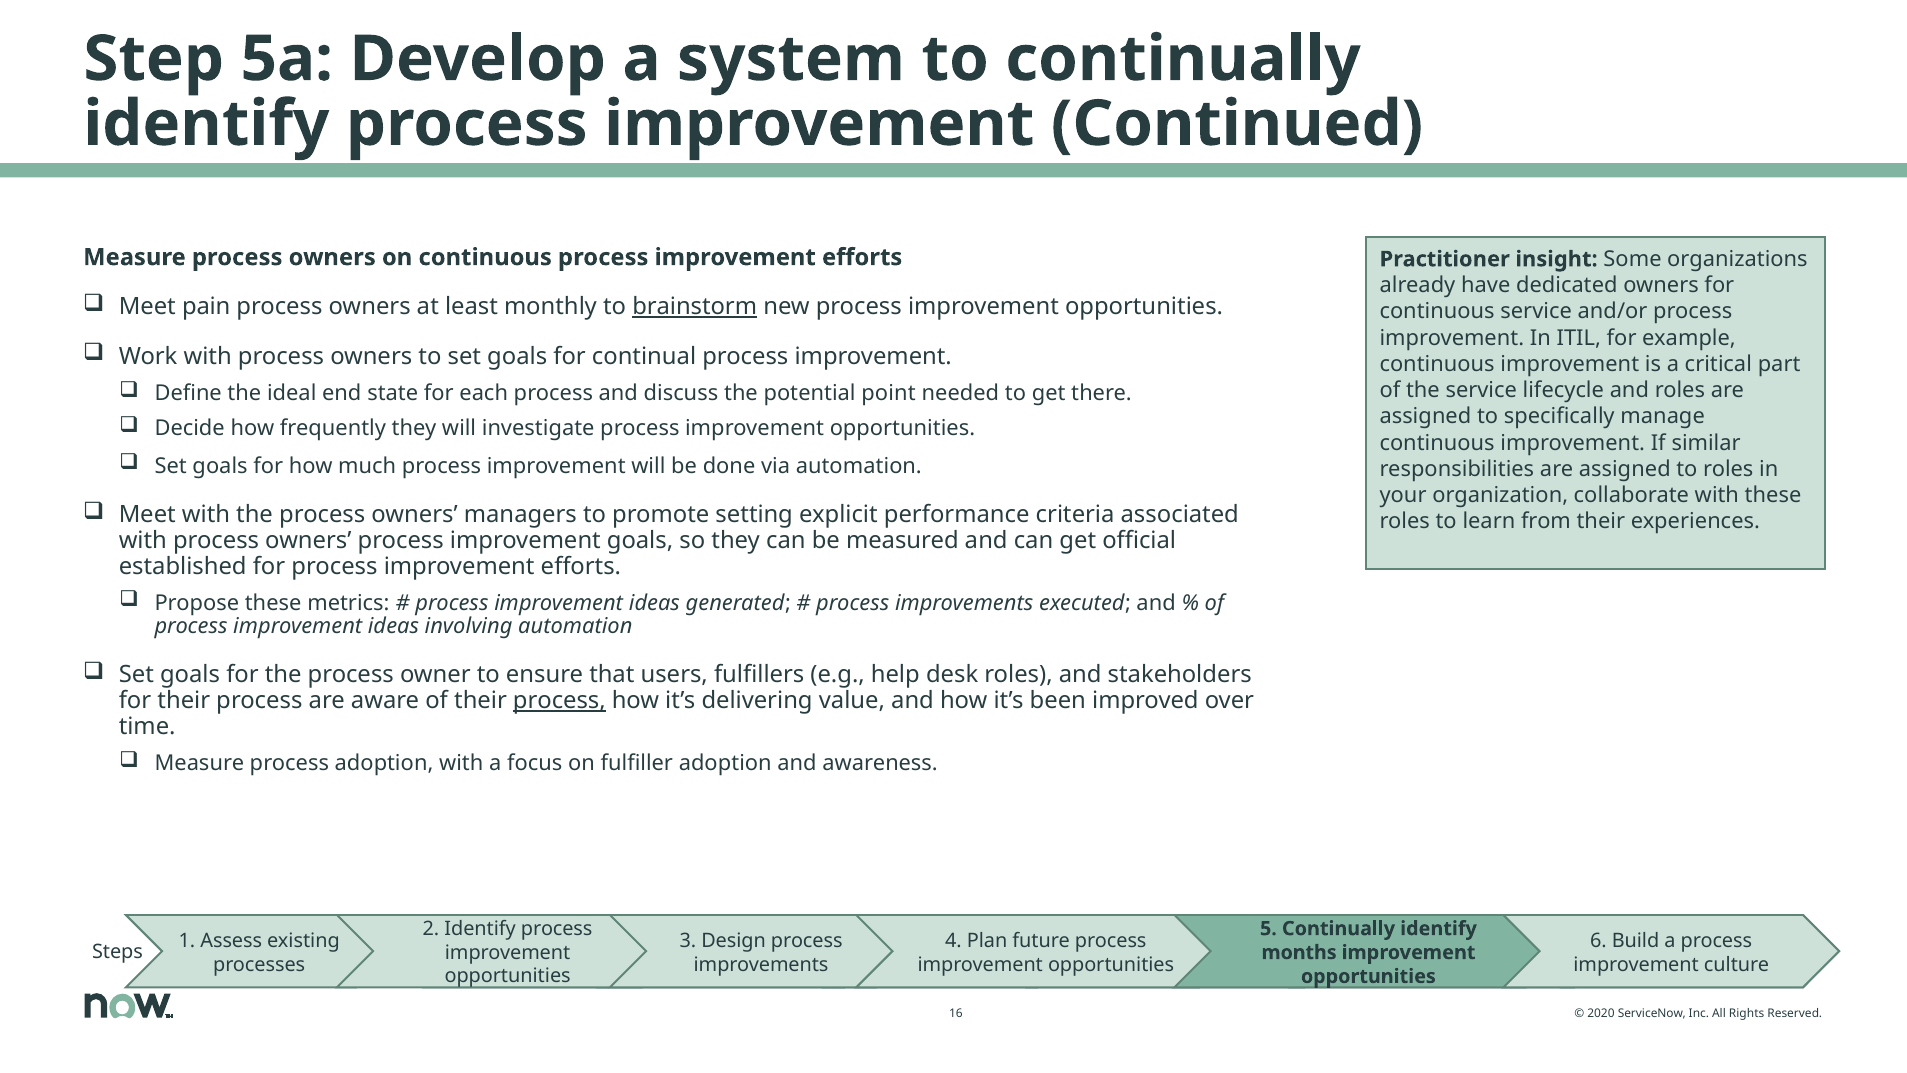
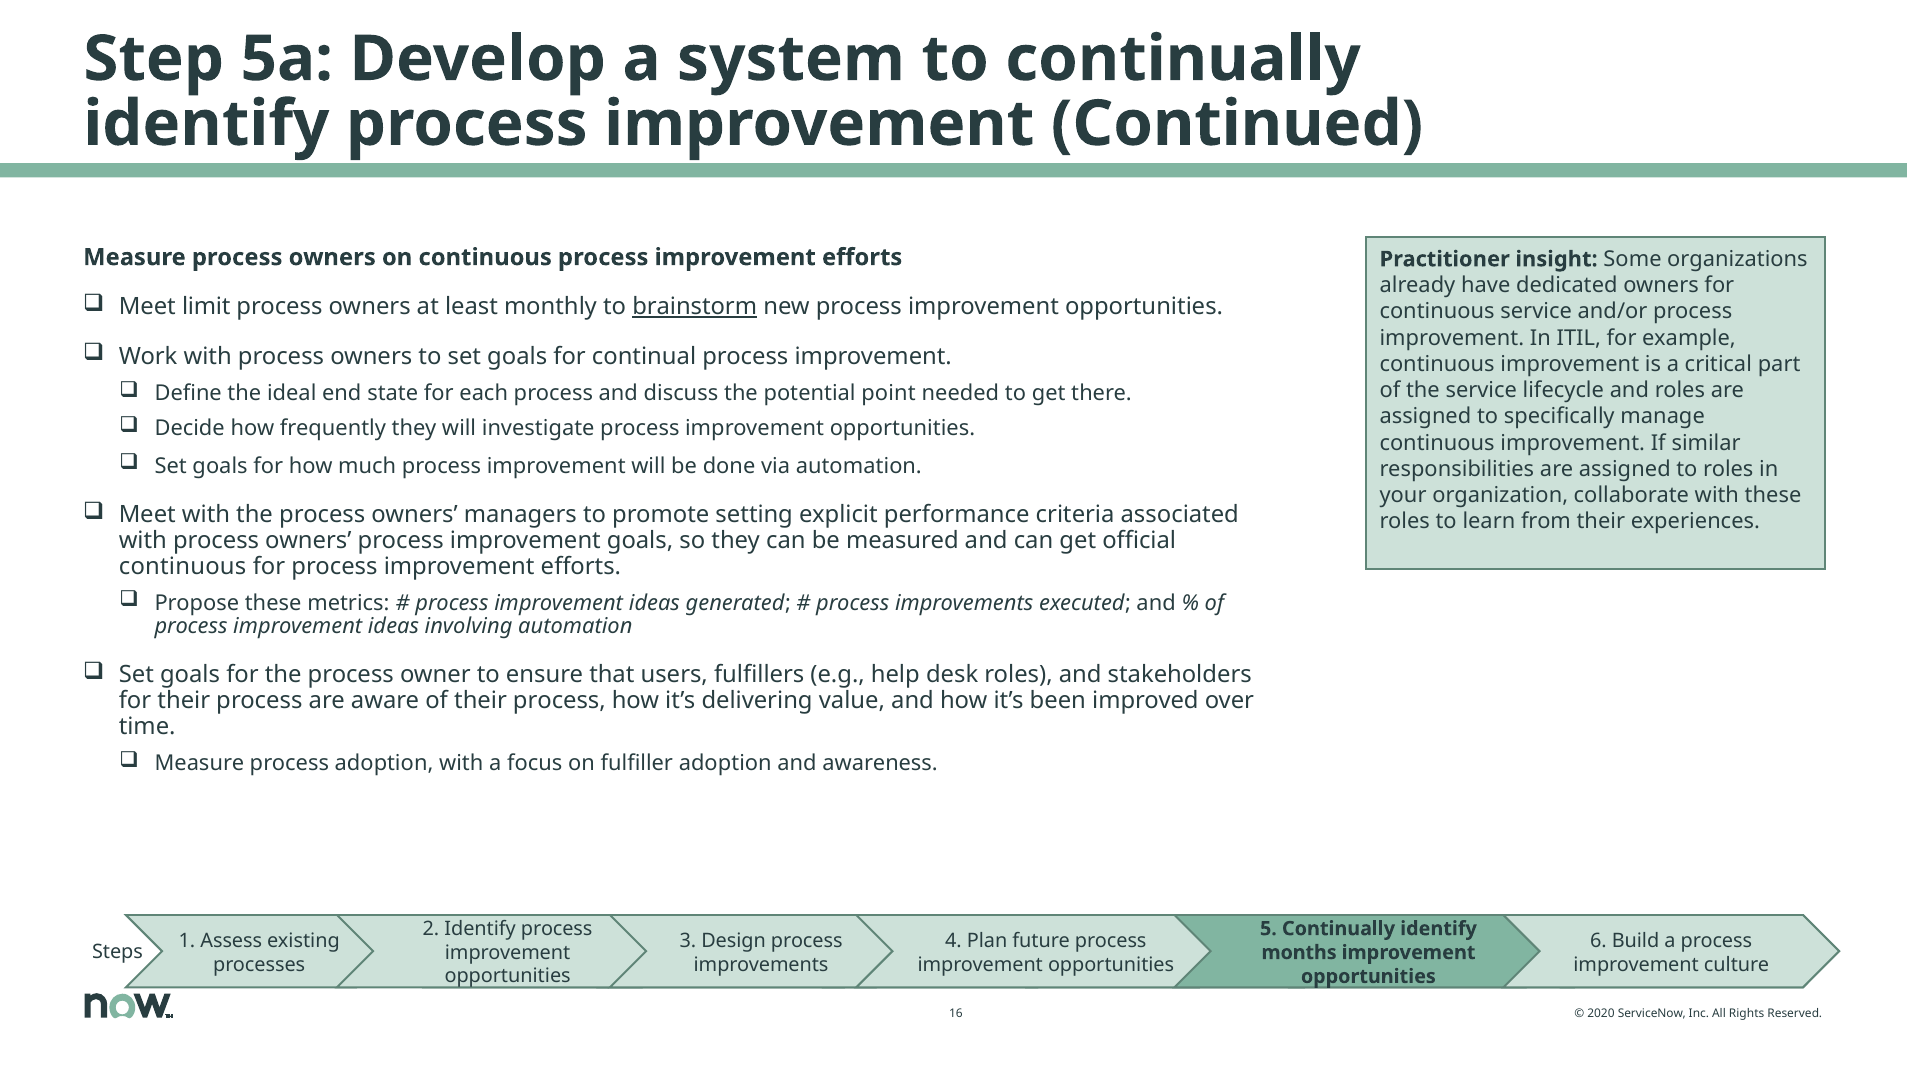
pain: pain -> limit
established at (183, 566): established -> continuous
process at (559, 701) underline: present -> none
